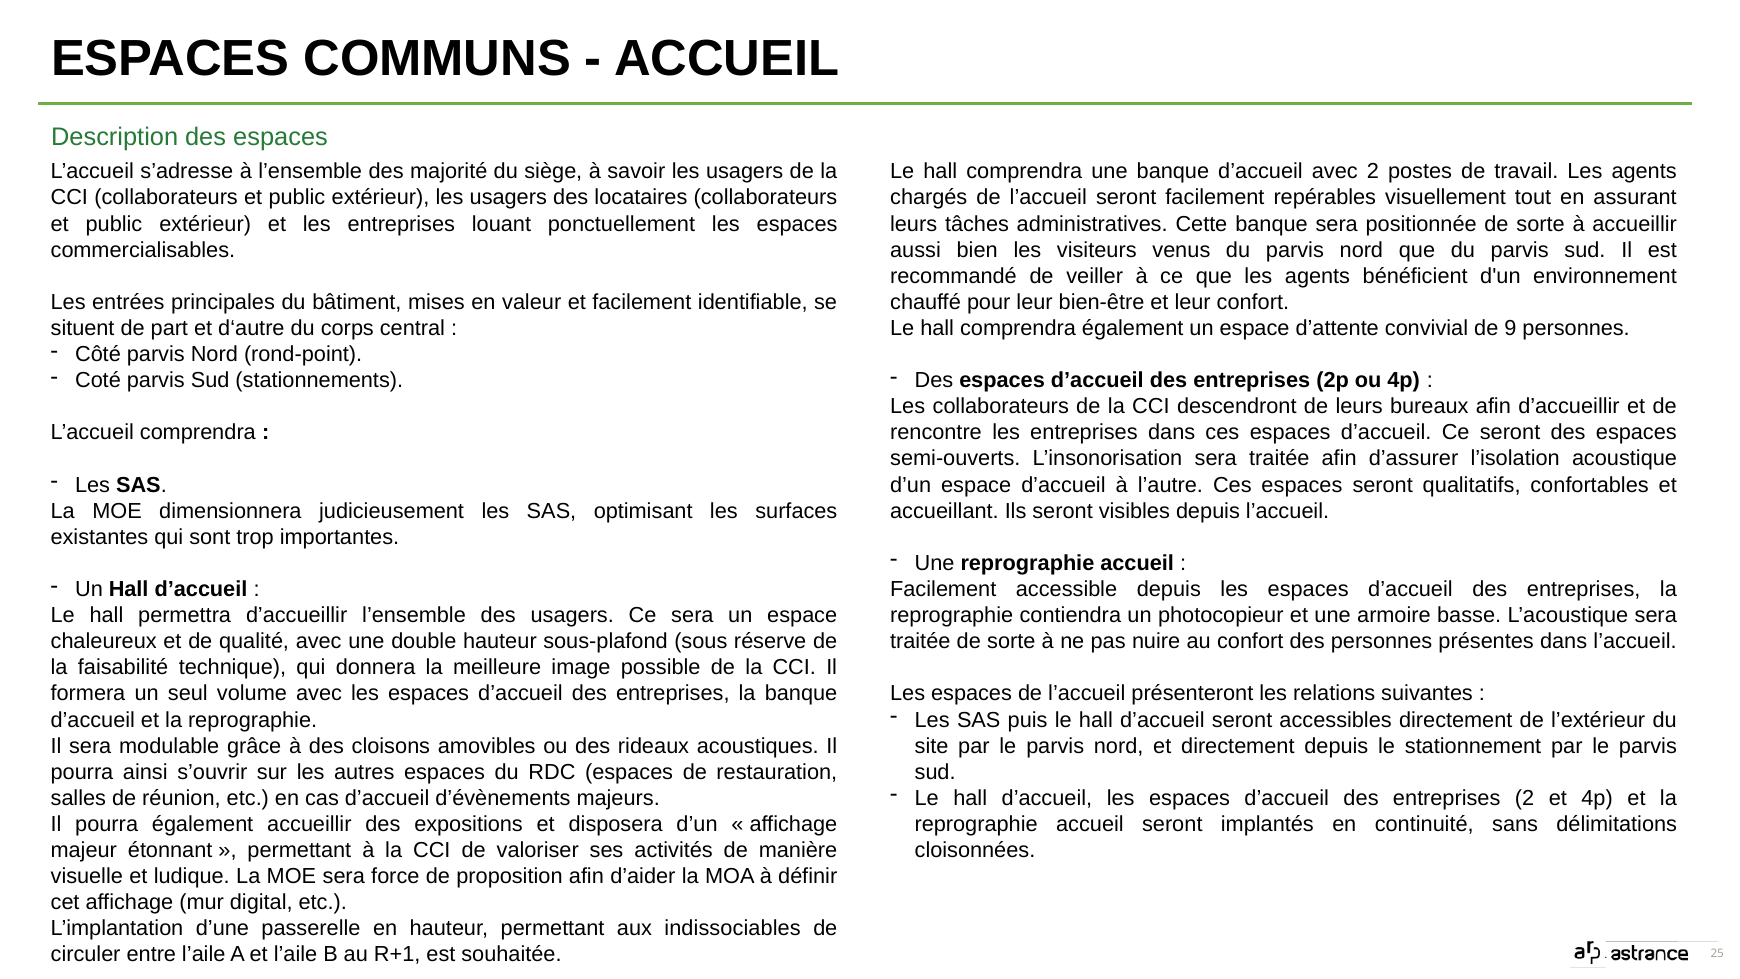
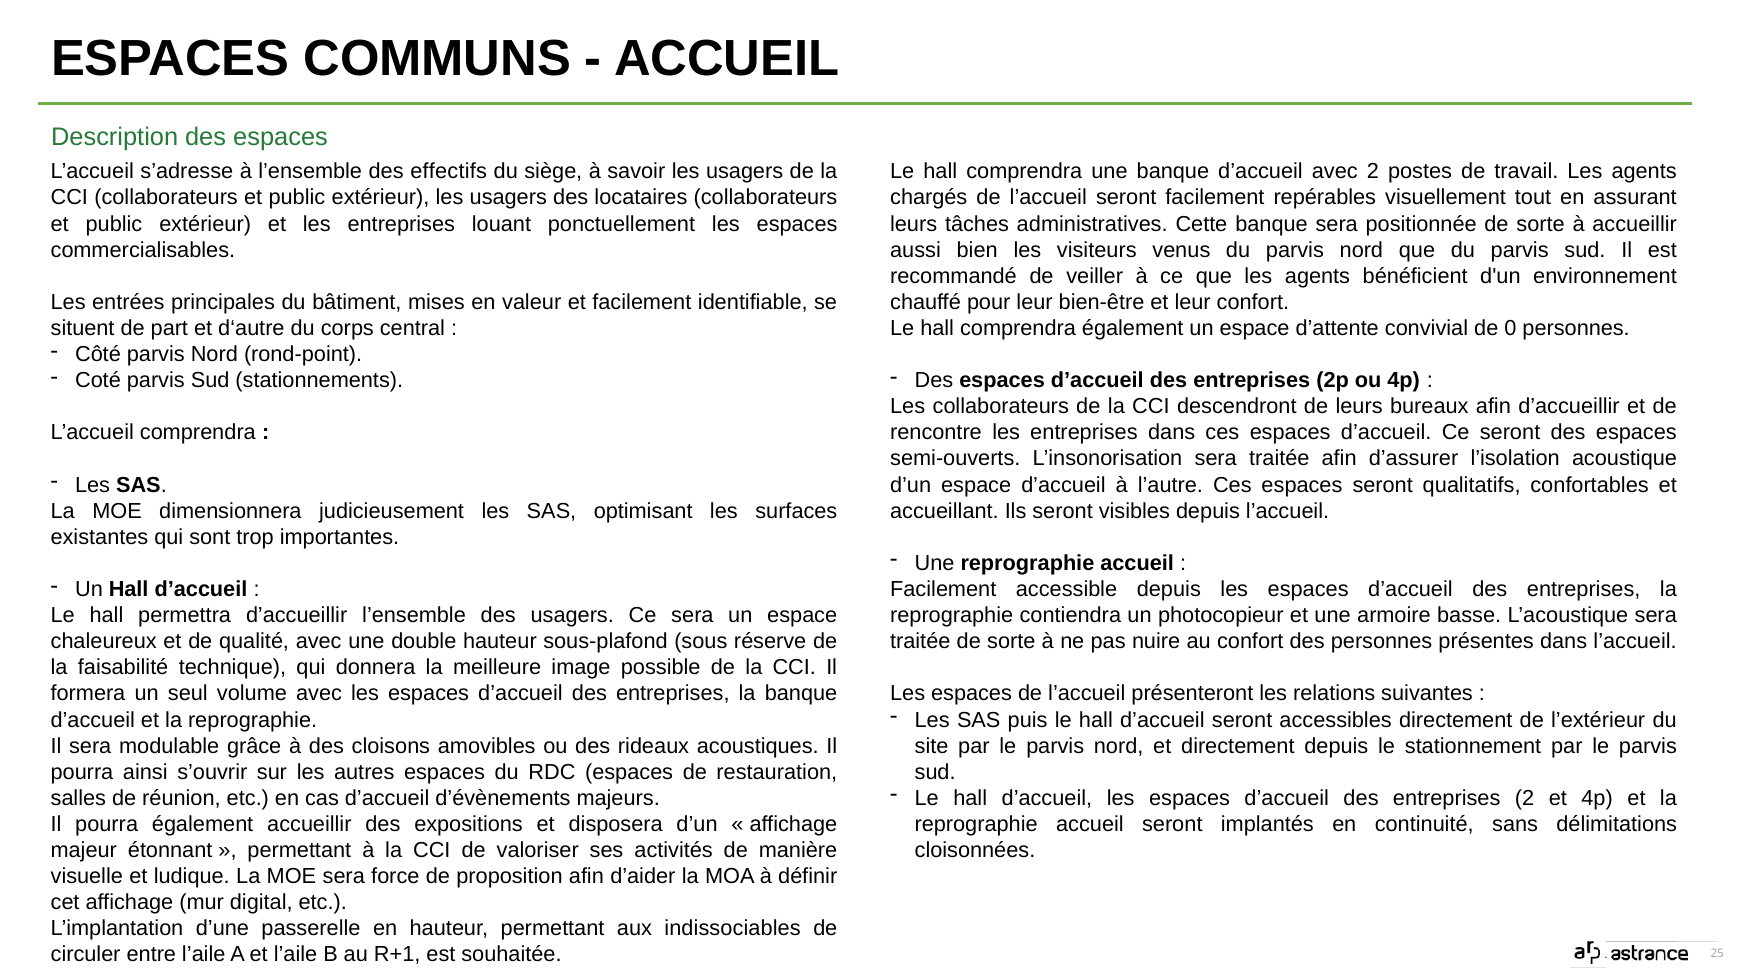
majorité: majorité -> effectifs
9: 9 -> 0
